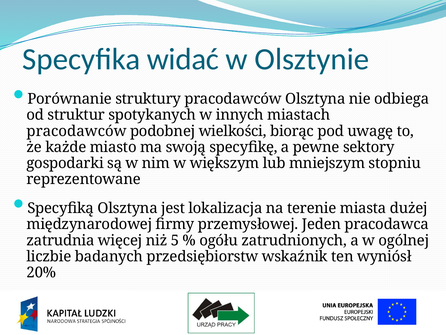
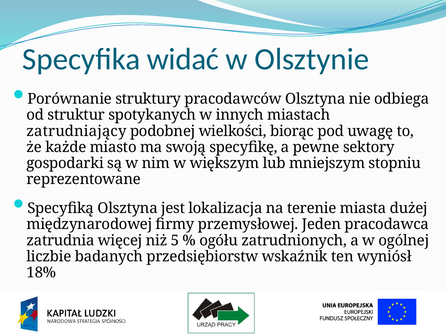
pracodawców at (77, 131): pracodawców -> zatrudniający
20%: 20% -> 18%
